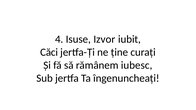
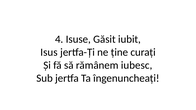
Izvor: Izvor -> Găsit
Căci: Căci -> Isus
